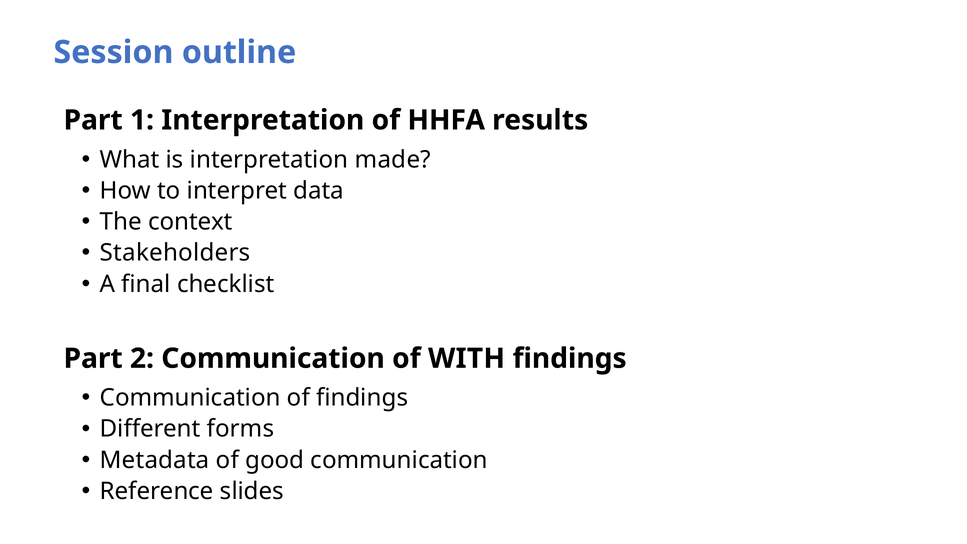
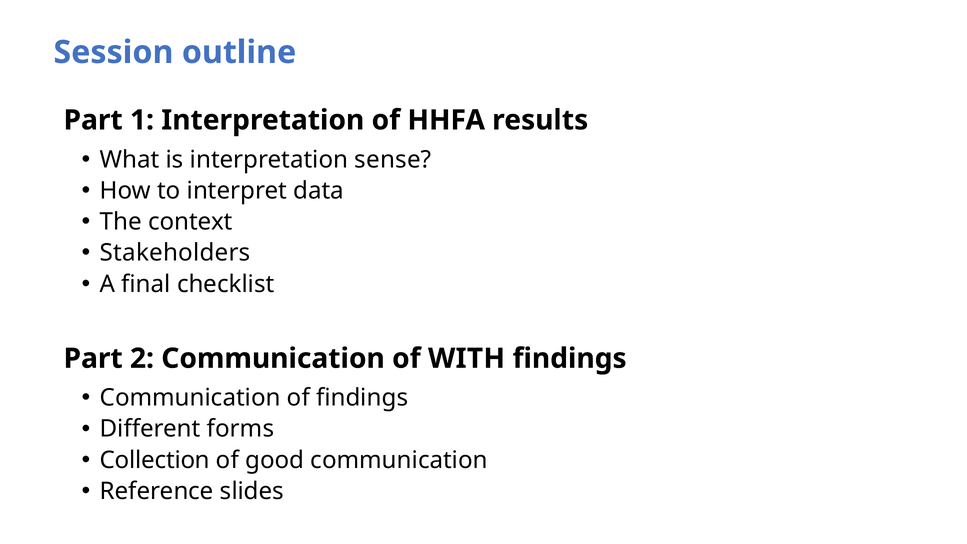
made: made -> sense
Metadata: Metadata -> Collection
